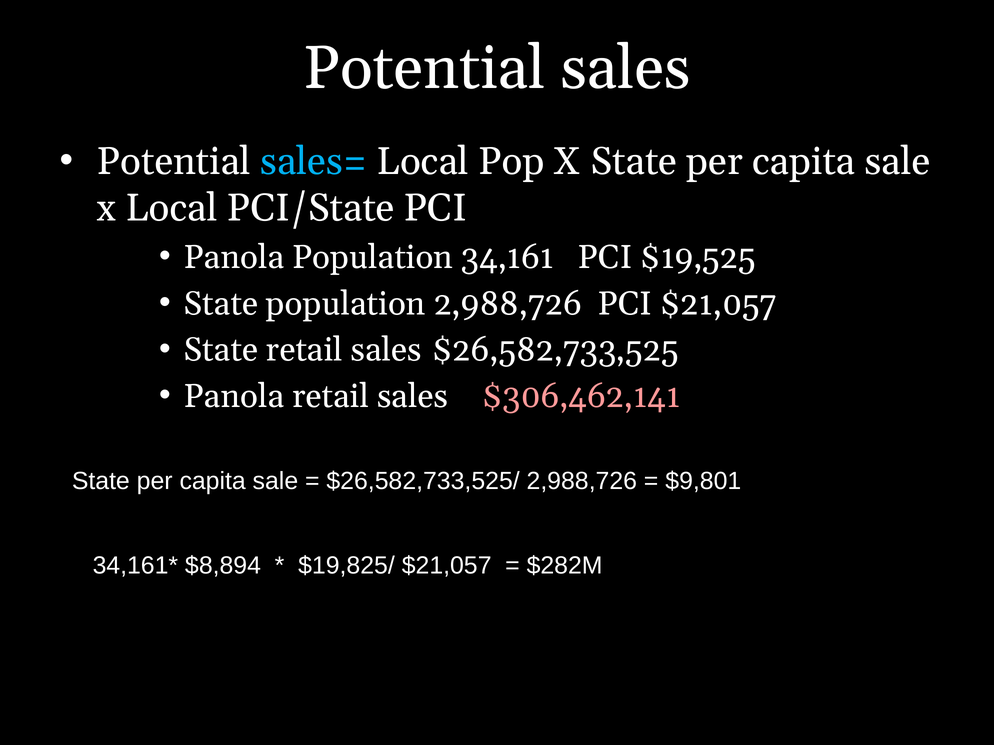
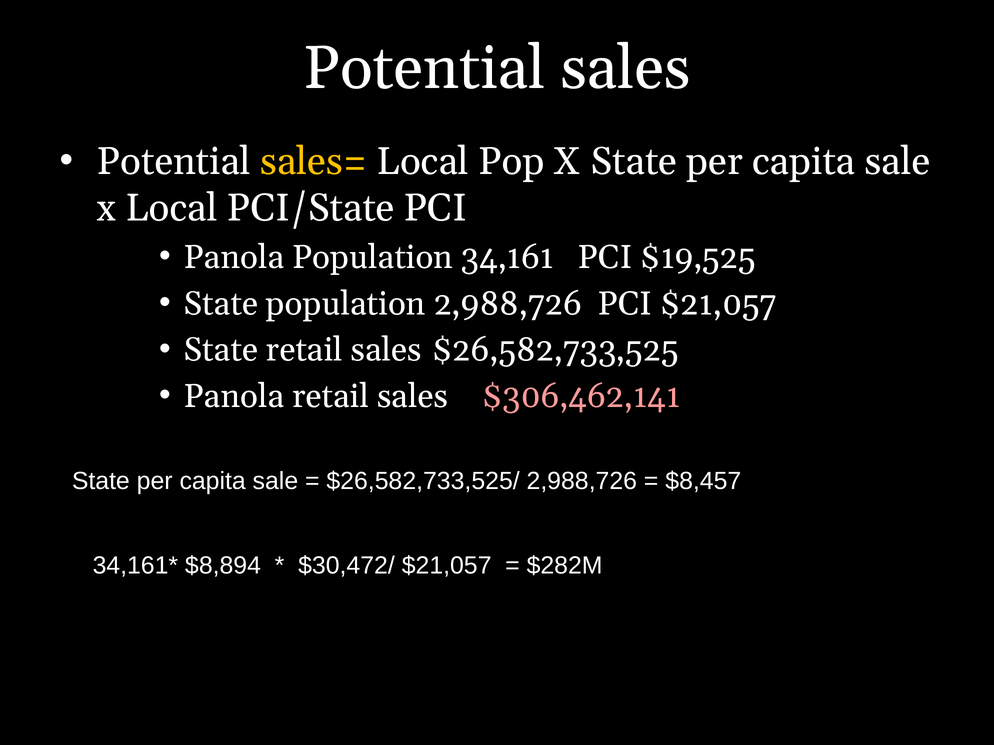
sales= colour: light blue -> yellow
$9,801: $9,801 -> $8,457
$19,825/: $19,825/ -> $30,472/
